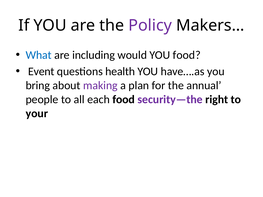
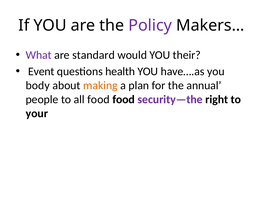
What colour: blue -> purple
including: including -> standard
YOU food: food -> their
bring: bring -> body
making colour: purple -> orange
all each: each -> food
